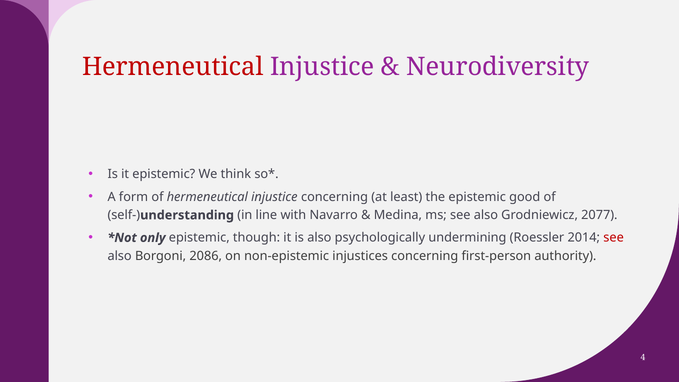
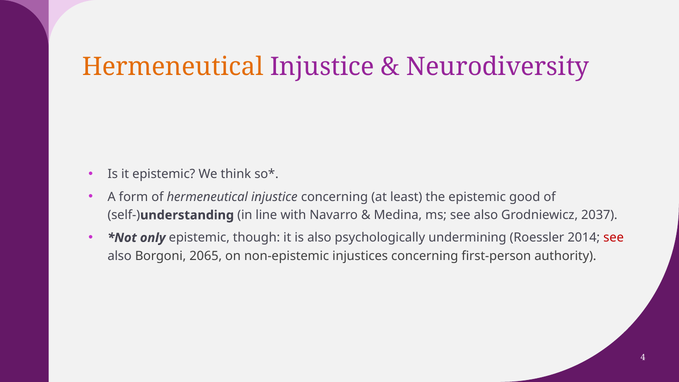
Hermeneutical at (173, 67) colour: red -> orange
2077: 2077 -> 2037
2086: 2086 -> 2065
